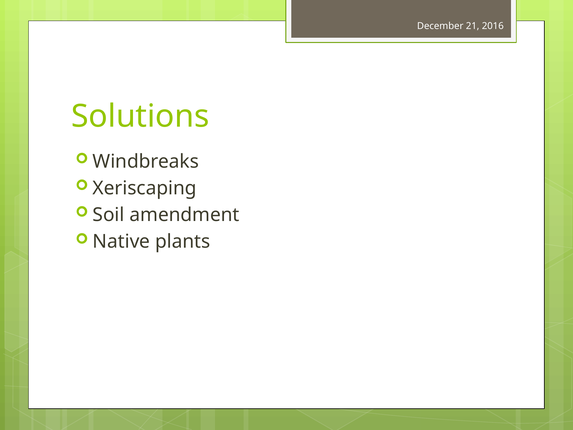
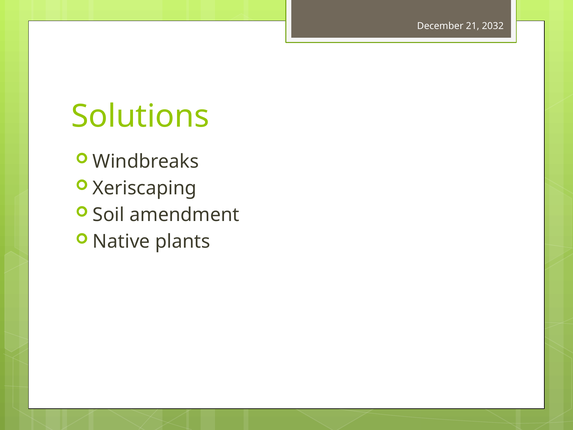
2016: 2016 -> 2032
